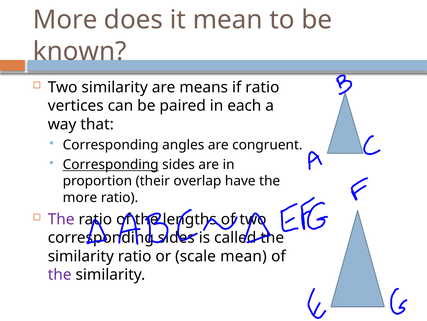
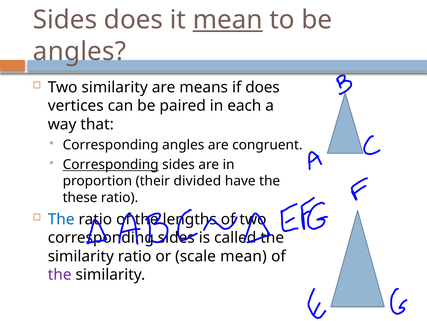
More at (65, 20): More -> Sides
mean at (228, 20) underline: none -> present
known at (80, 51): known -> angles
if ratio: ratio -> does
overlap: overlap -> divided
more at (80, 197): more -> these
The at (61, 219) colour: purple -> blue
